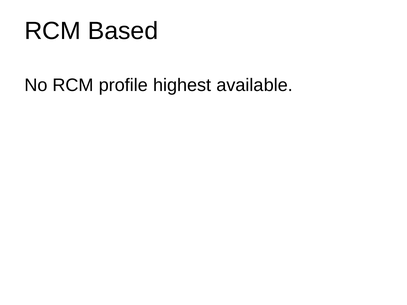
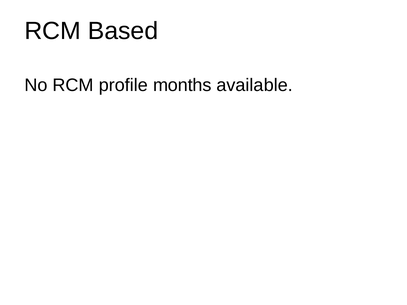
highest: highest -> months
